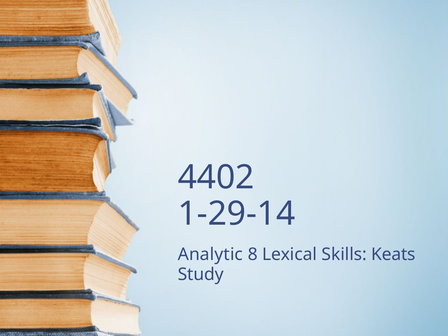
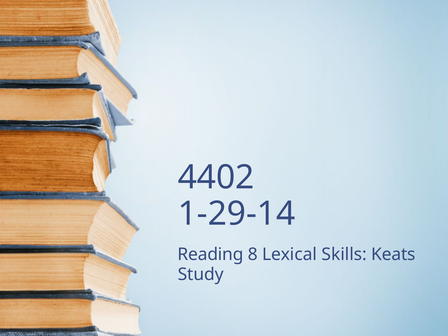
Analytic: Analytic -> Reading
